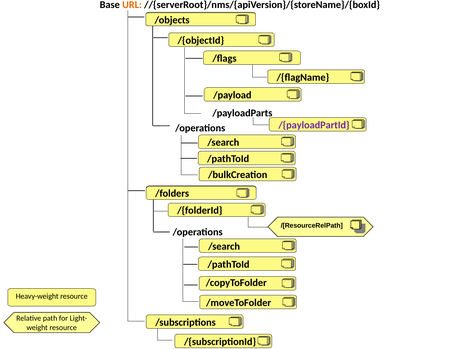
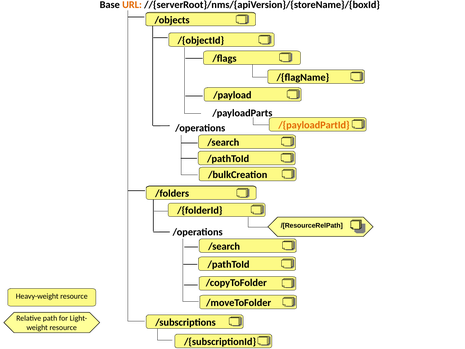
/{payloadPartId colour: purple -> orange
